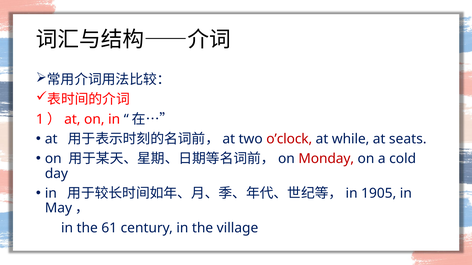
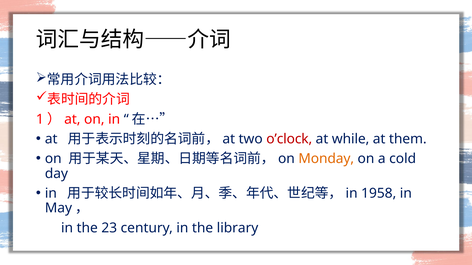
seats: seats -> them
Monday colour: red -> orange
1905: 1905 -> 1958
61: 61 -> 23
village: village -> library
